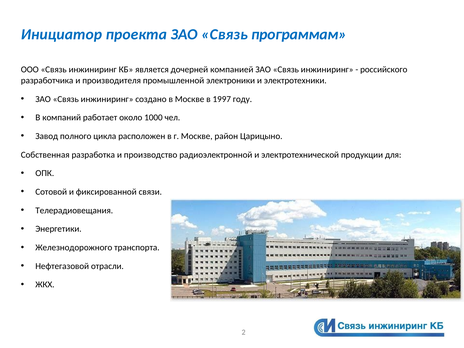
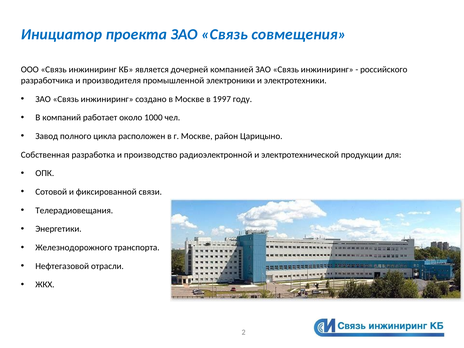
программам: программам -> совмещения
